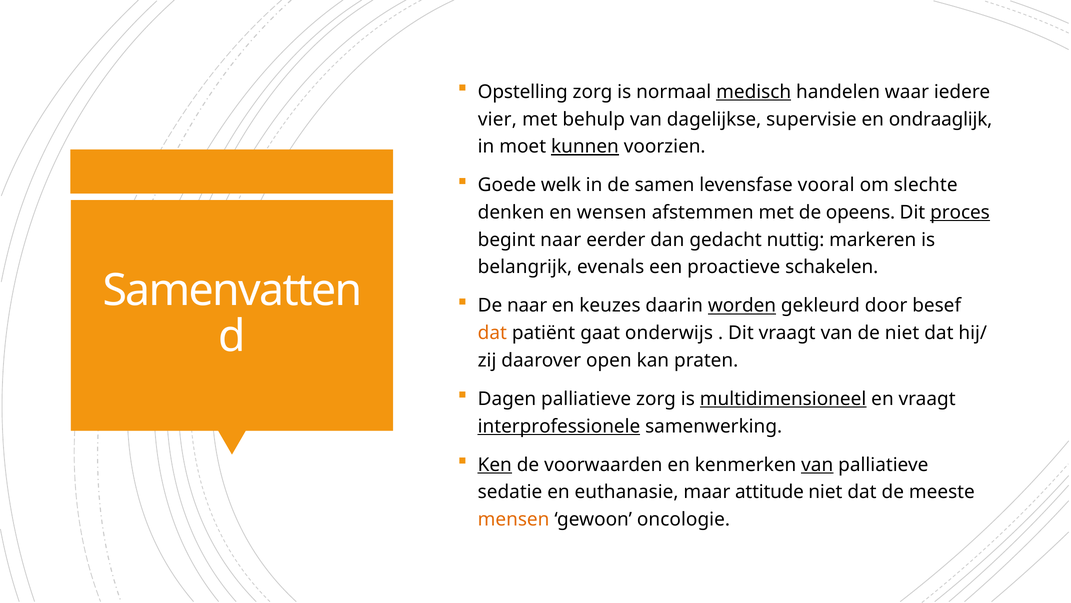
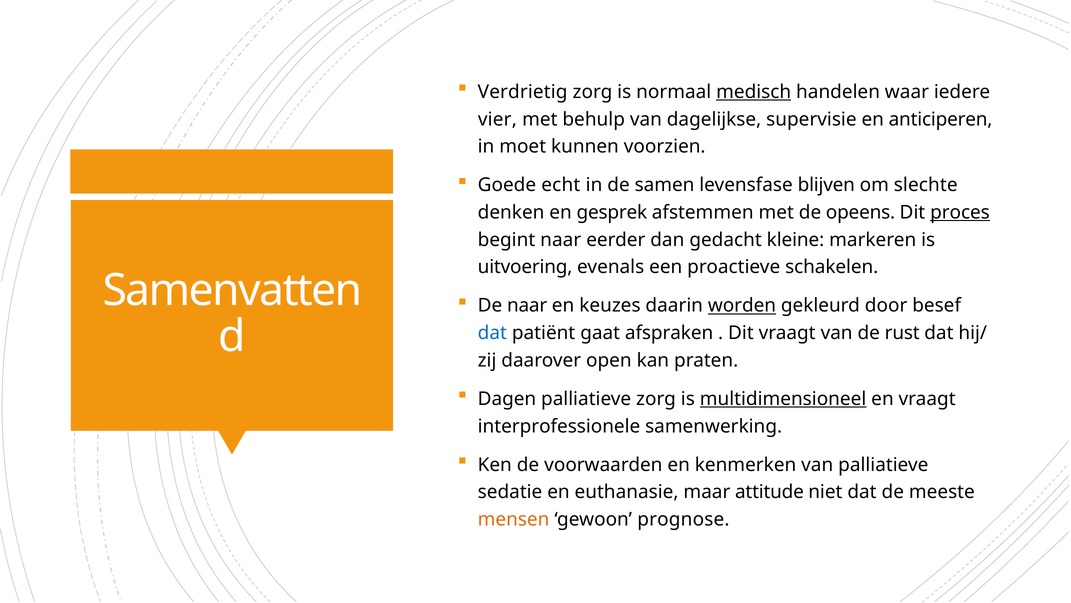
Opstelling: Opstelling -> Verdrietig
ondraaglijk: ondraaglijk -> anticiperen
kunnen underline: present -> none
welk: welk -> echt
vooral: vooral -> blijven
wensen: wensen -> gesprek
nuttig: nuttig -> kleine
belangrijk: belangrijk -> uitvoering
dat at (492, 333) colour: orange -> blue
onderwijs: onderwijs -> afspraken
de niet: niet -> rust
interprofessionele underline: present -> none
Ken underline: present -> none
van at (817, 464) underline: present -> none
oncologie: oncologie -> prognose
